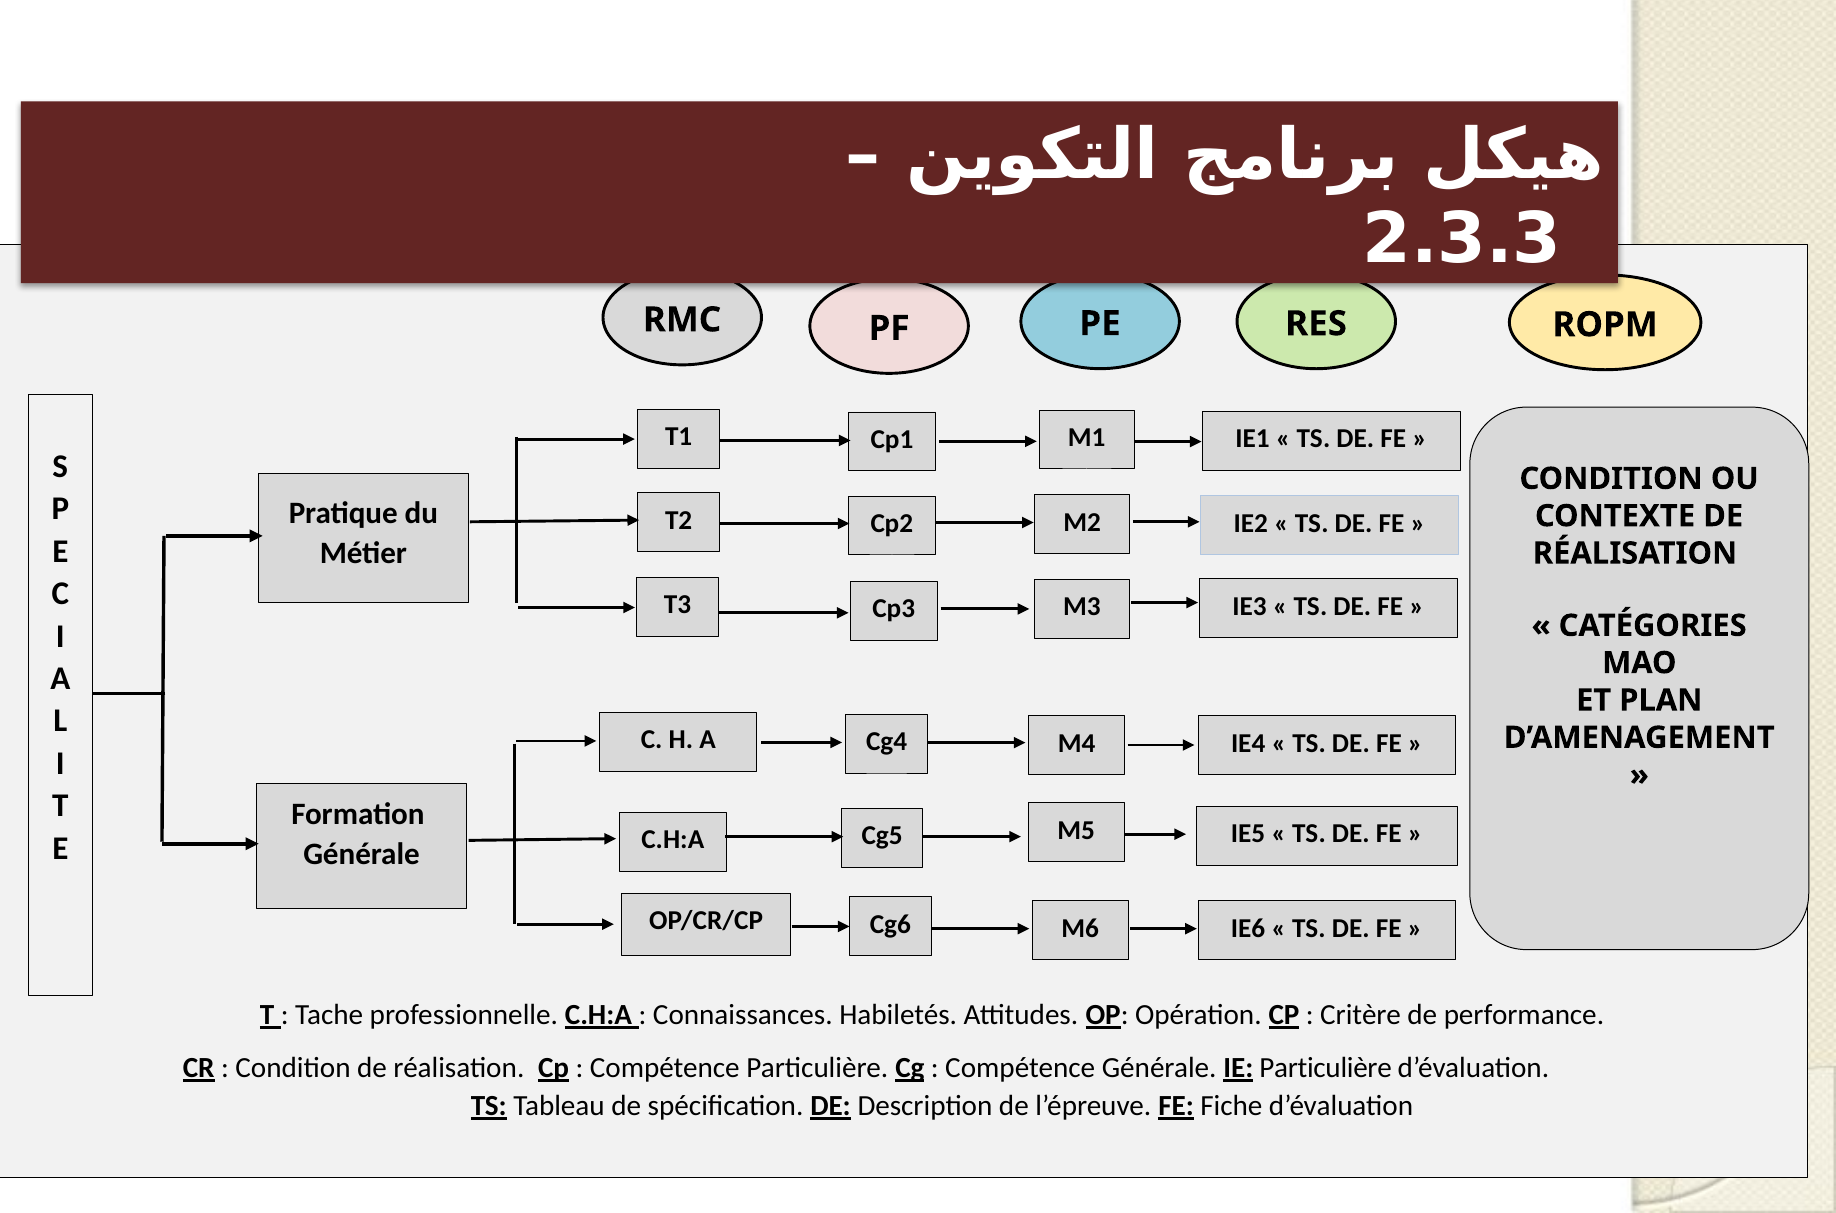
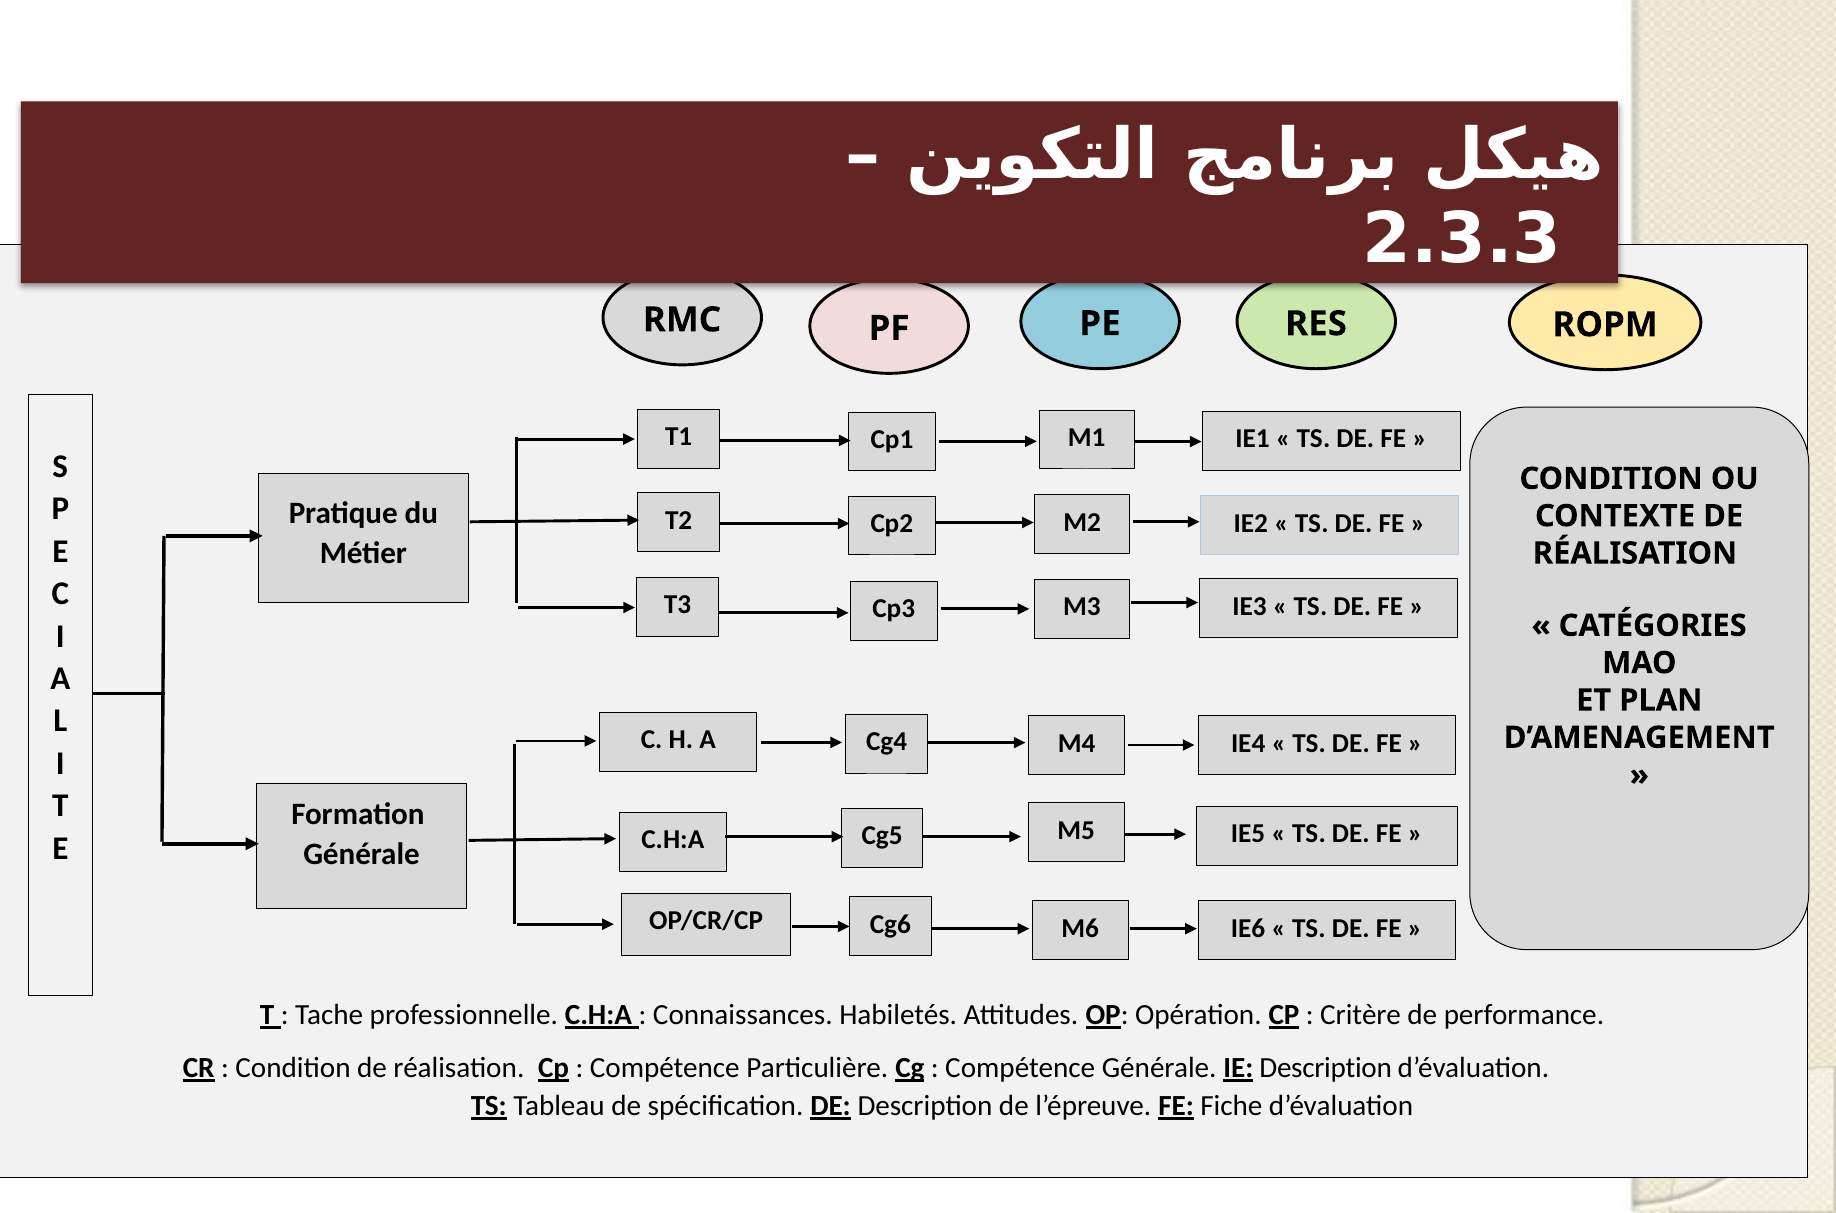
IE Particulière: Particulière -> Description
